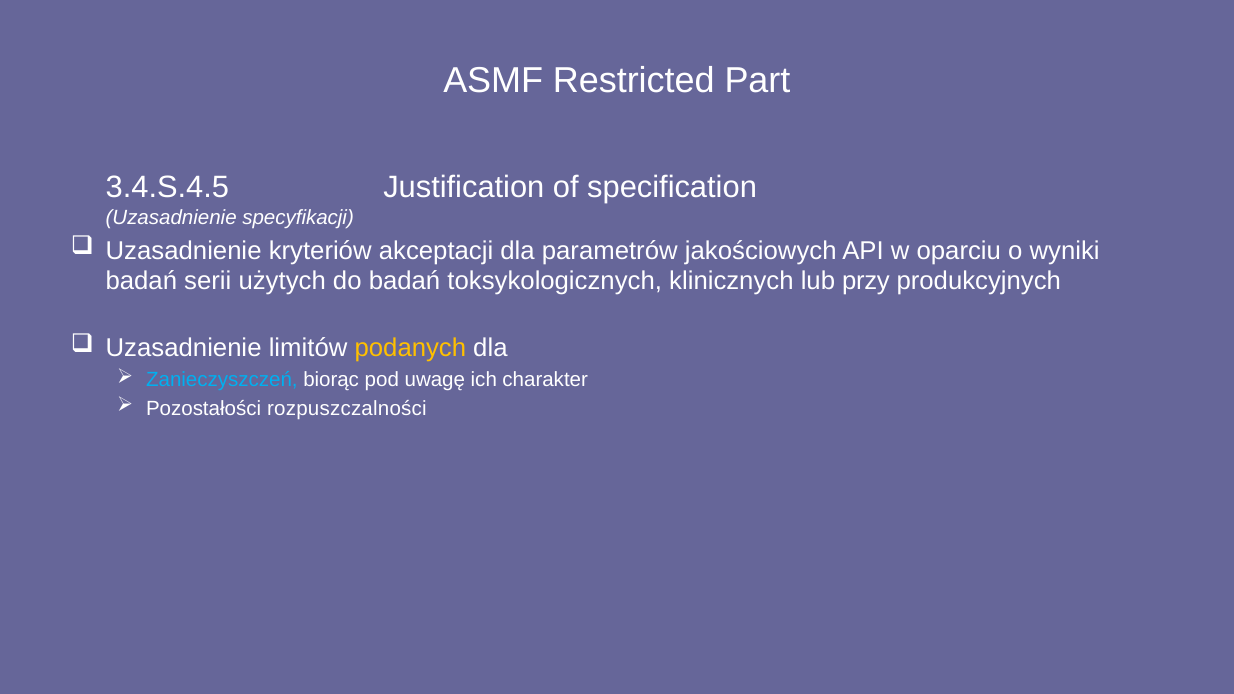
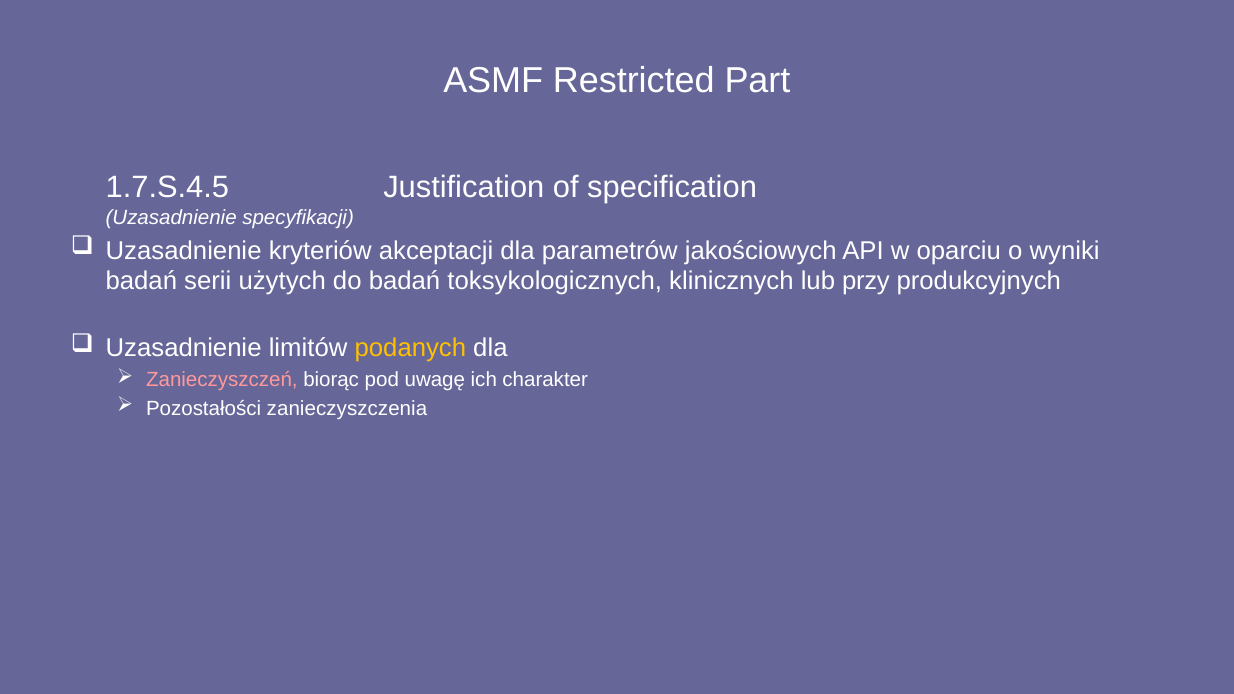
3.4.S.4.5: 3.4.S.4.5 -> 1.7.S.4.5
Zanieczyszczeń colour: light blue -> pink
rozpuszczalności: rozpuszczalności -> zanieczyszczenia
